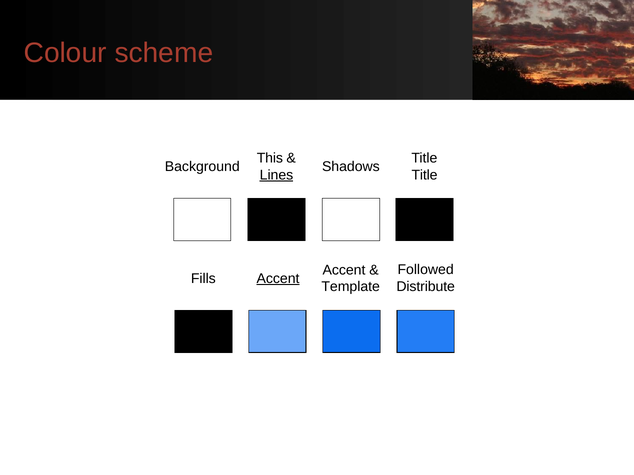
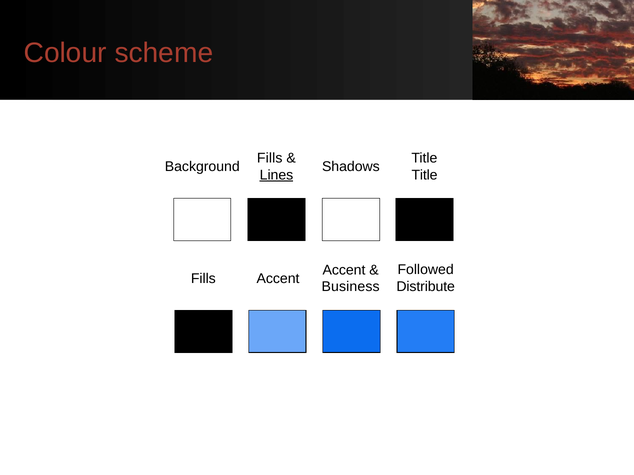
This at (270, 158): This -> Fills
Accent at (278, 279) underline: present -> none
Template: Template -> Business
